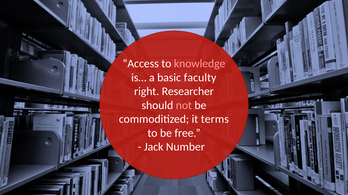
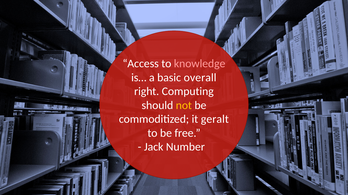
faculty: faculty -> overall
Researcher: Researcher -> Computing
not colour: pink -> yellow
terms: terms -> geralt
